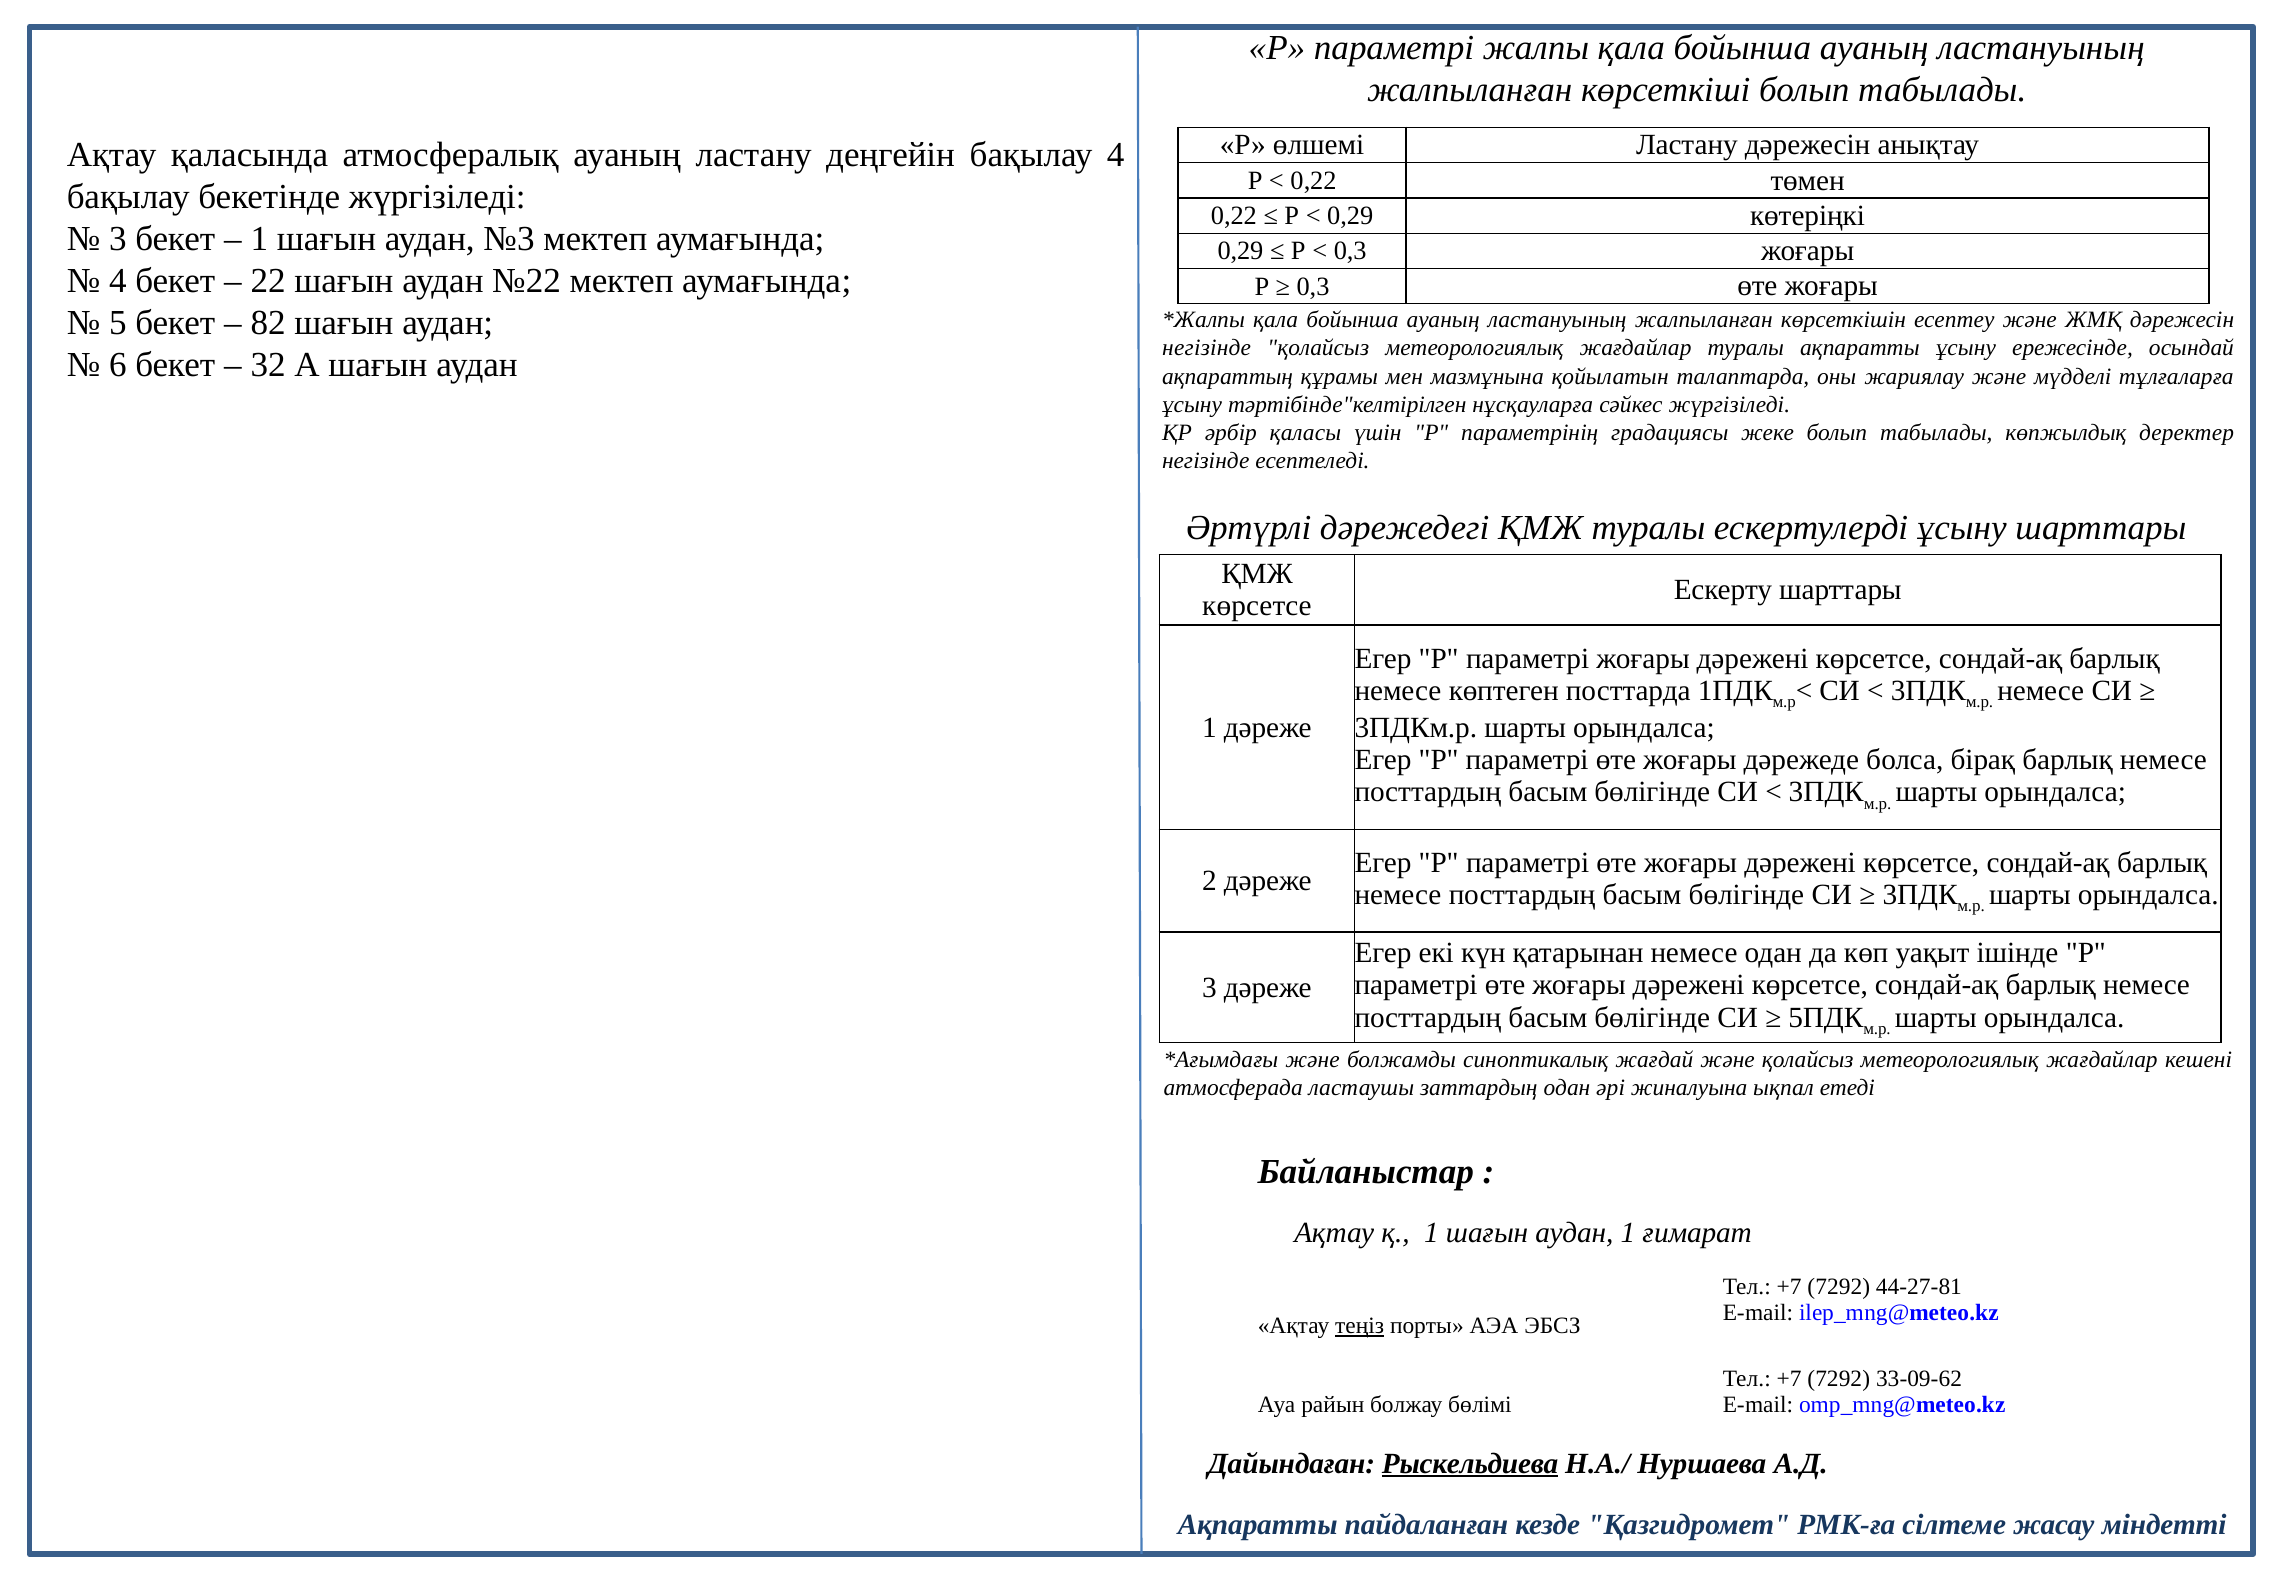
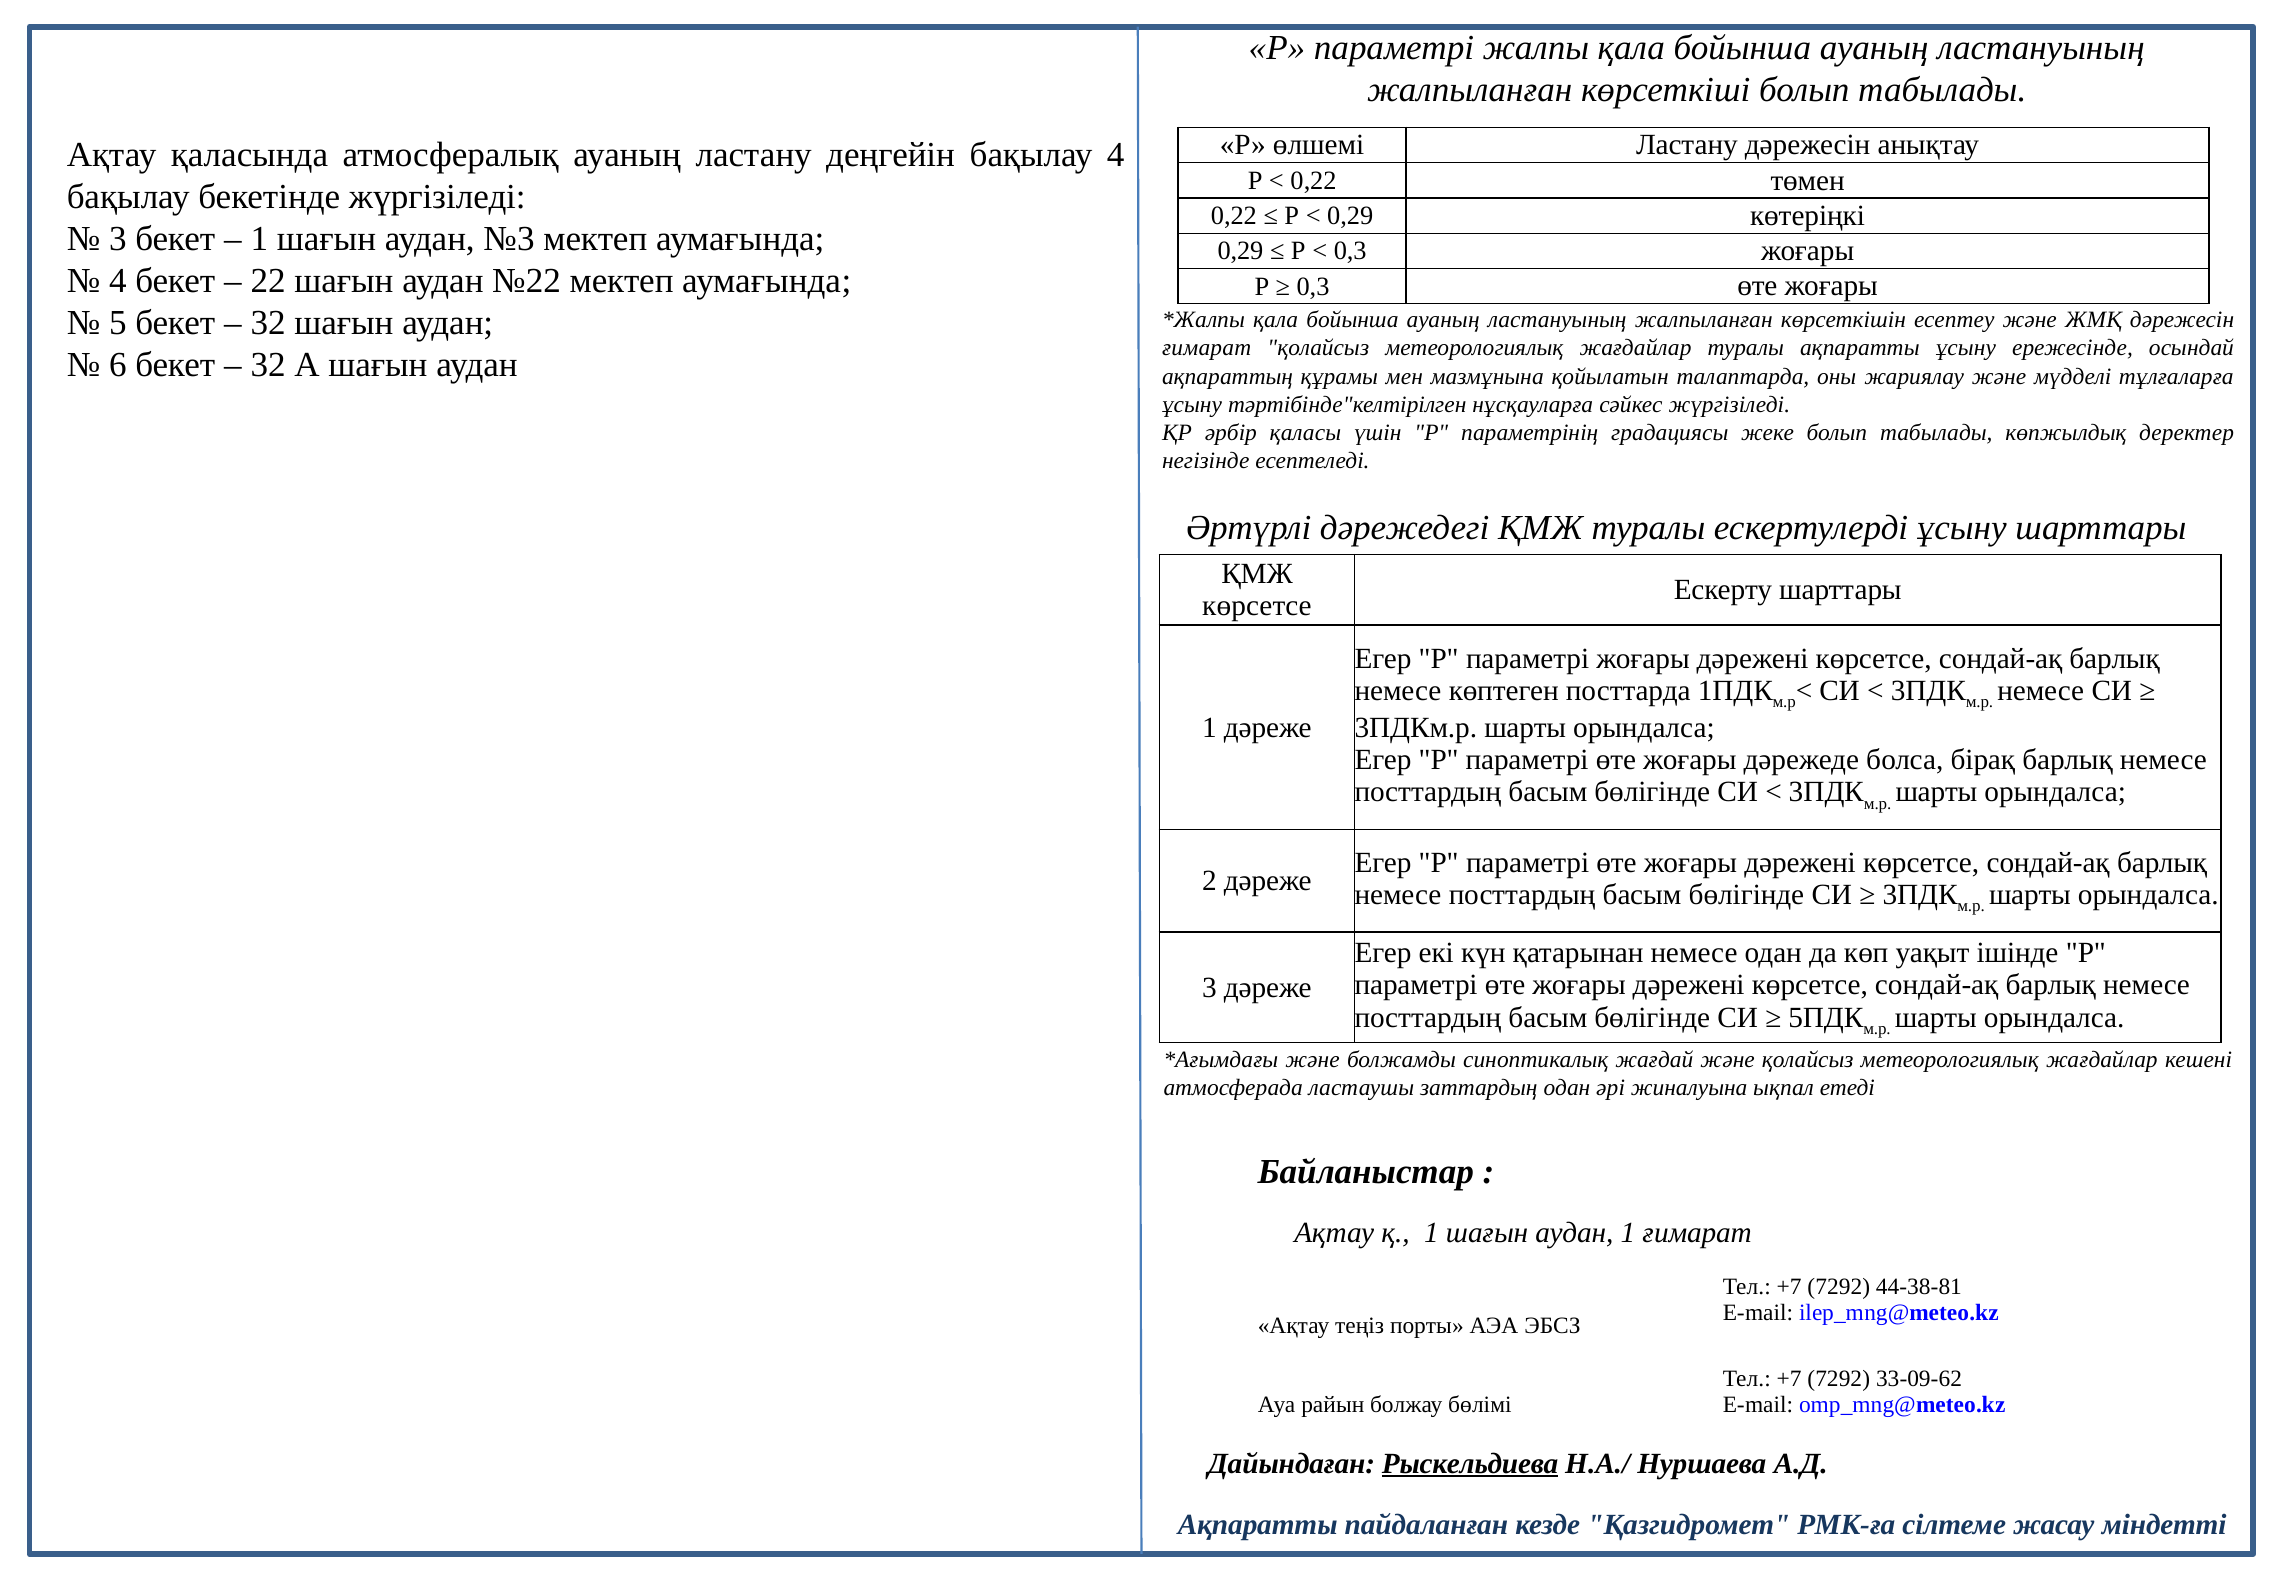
82 at (268, 323): 82 -> 32
негізінде at (1207, 348): негізінде -> ғимарат
44-27-81: 44-27-81 -> 44-38-81
теңіз underline: present -> none
